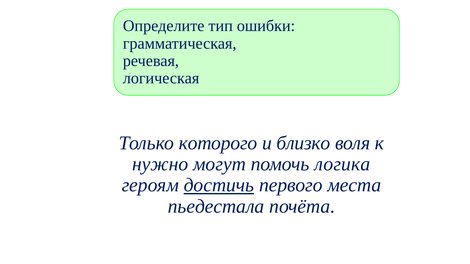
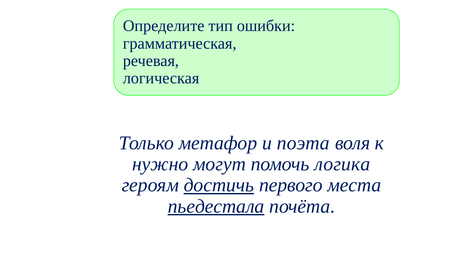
которого: которого -> метафор
близко: близко -> поэта
пьедестала underline: none -> present
